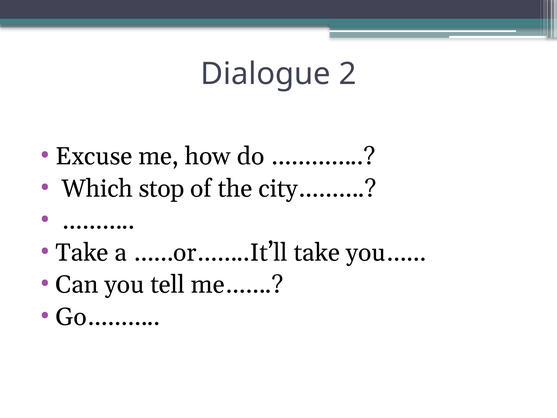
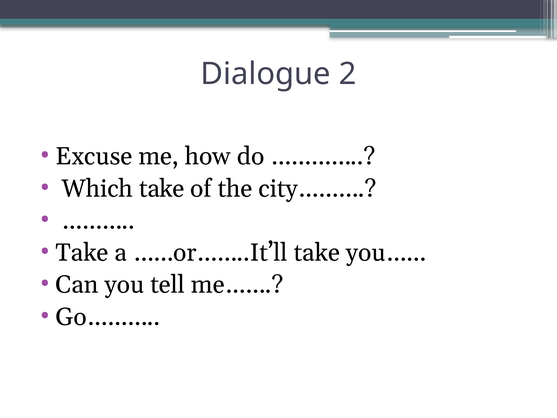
Which stop: stop -> take
